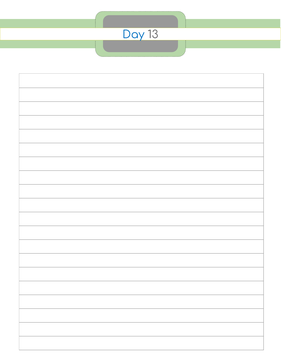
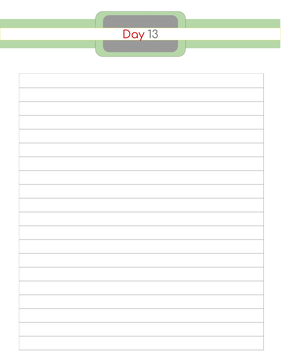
Day colour: blue -> red
